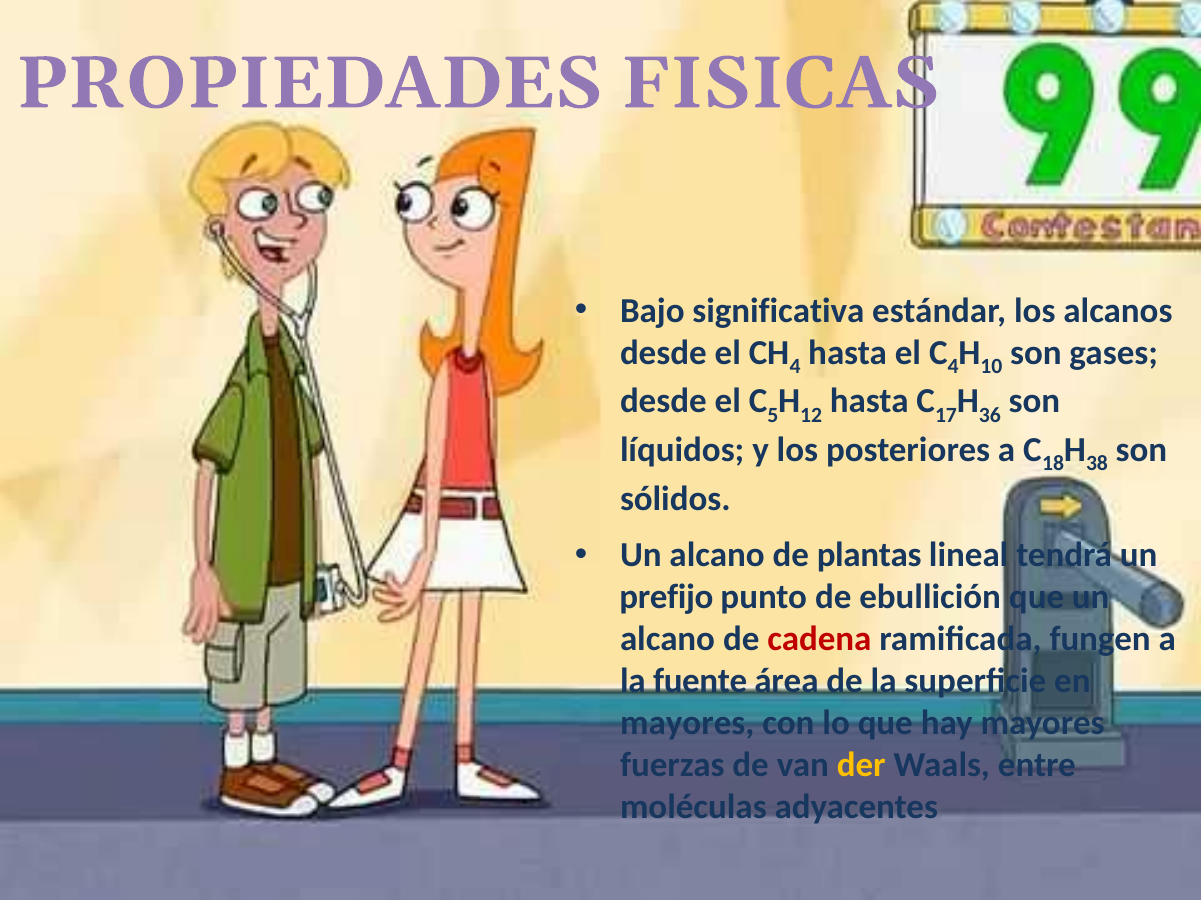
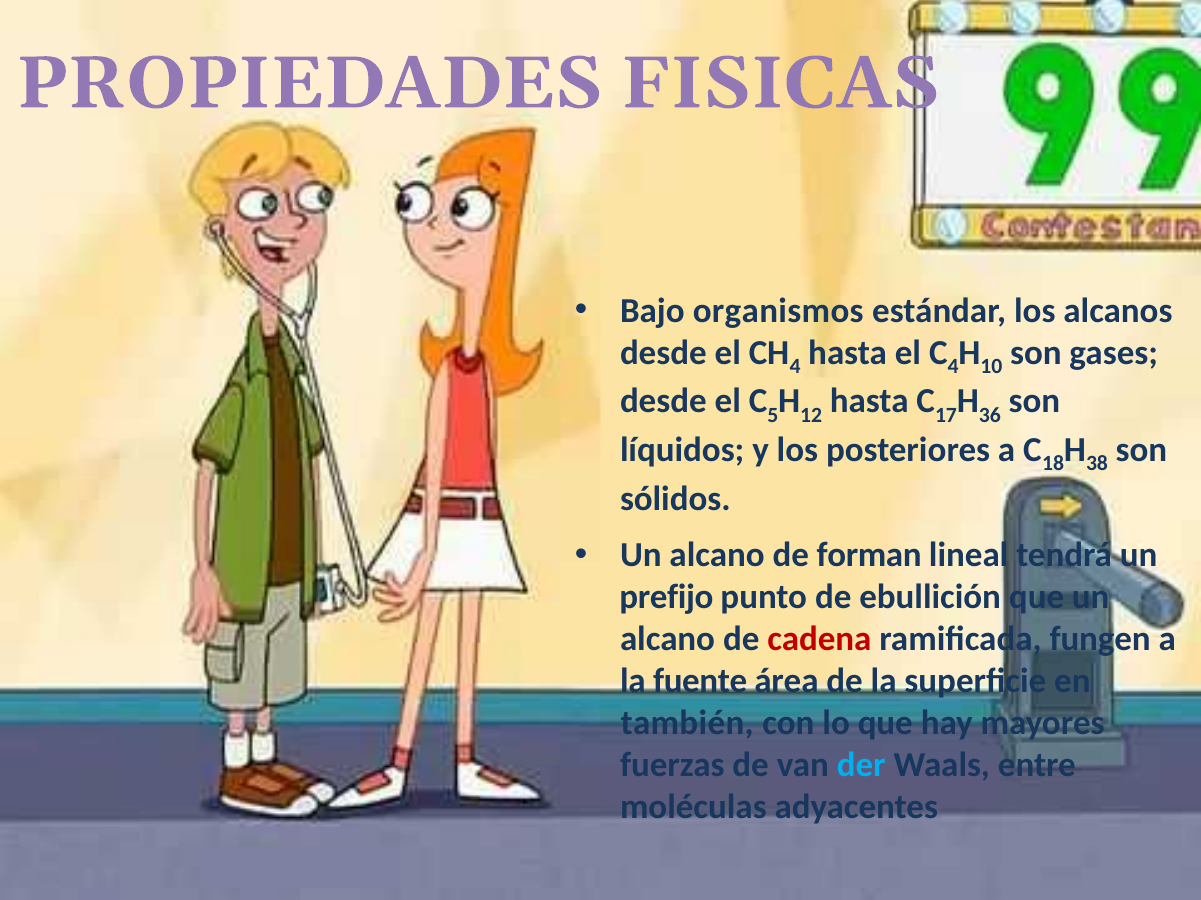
significativa: significativa -> organismos
plantas: plantas -> forman
mayores at (687, 724): mayores -> también
der colour: yellow -> light blue
